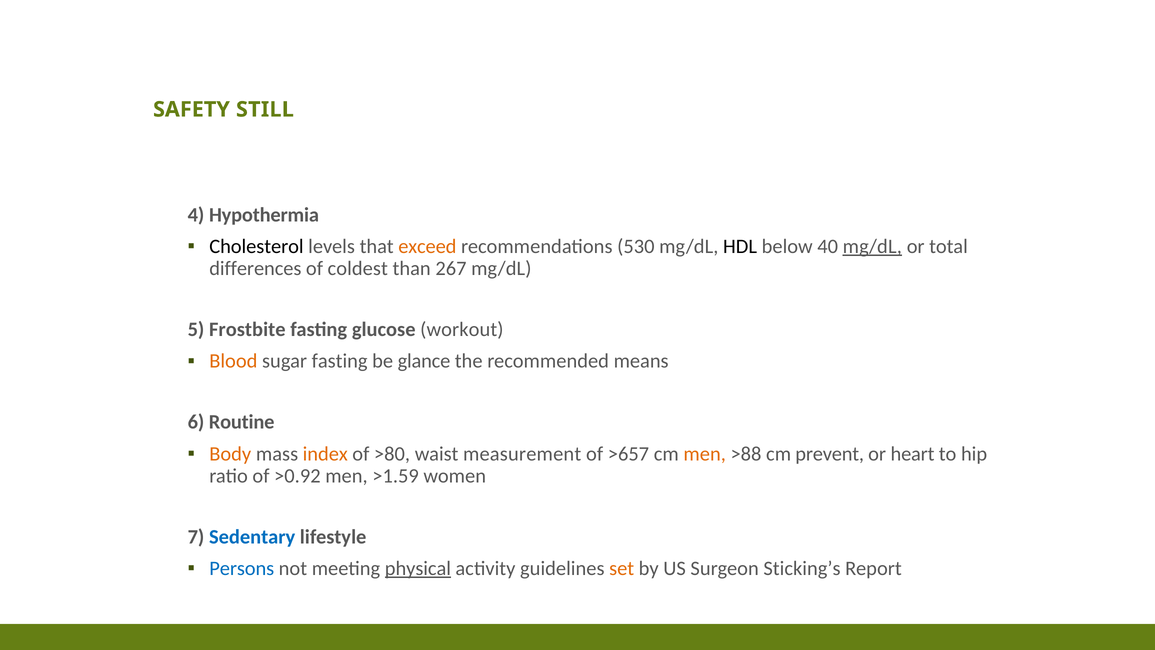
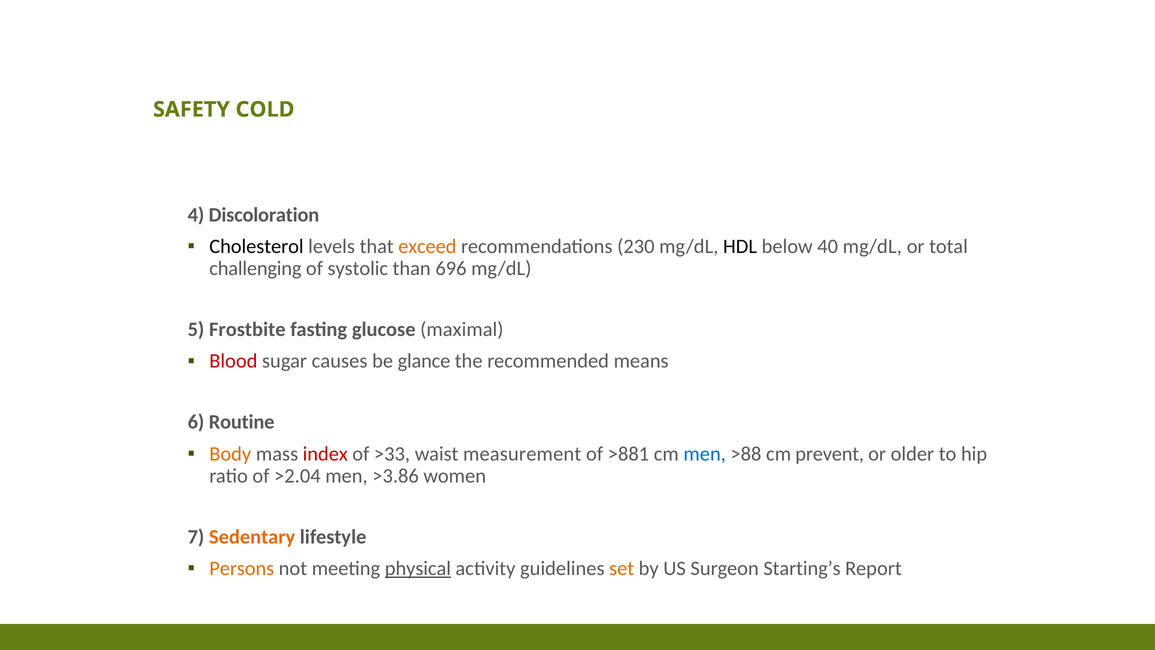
STILL: STILL -> COLD
Hypothermia: Hypothermia -> Discoloration
530: 530 -> 230
mg/dL at (872, 246) underline: present -> none
differences: differences -> challenging
coldest: coldest -> systolic
267: 267 -> 696
workout: workout -> maximal
Blood colour: orange -> red
sugar fasting: fasting -> causes
index colour: orange -> red
>80: >80 -> >33
>657: >657 -> >881
men at (705, 454) colour: orange -> blue
heart: heart -> older
>0.92: >0.92 -> >2.04
>1.59: >1.59 -> >3.86
Sedentary colour: blue -> orange
Persons colour: blue -> orange
Sticking’s: Sticking’s -> Starting’s
